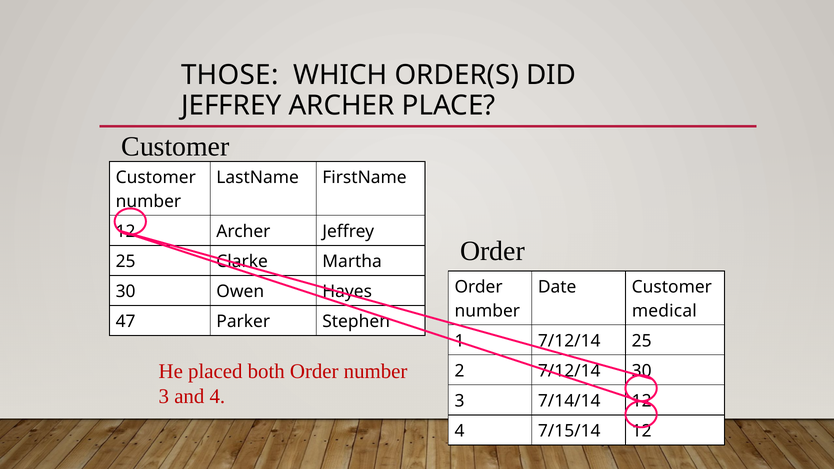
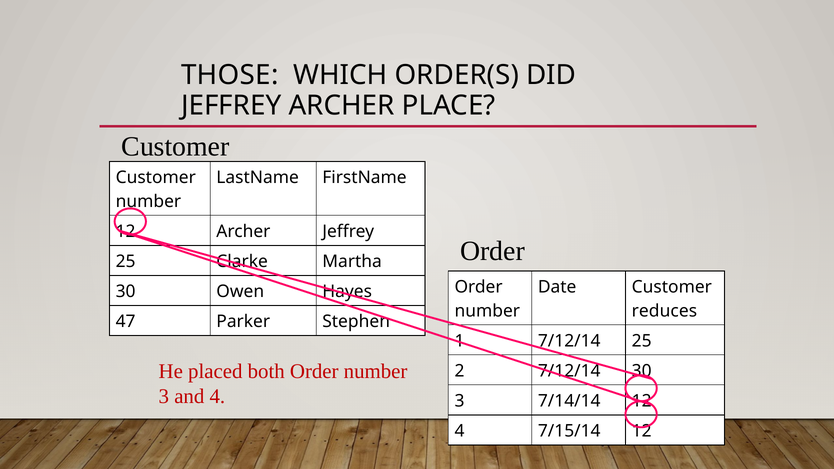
medical: medical -> reduces
